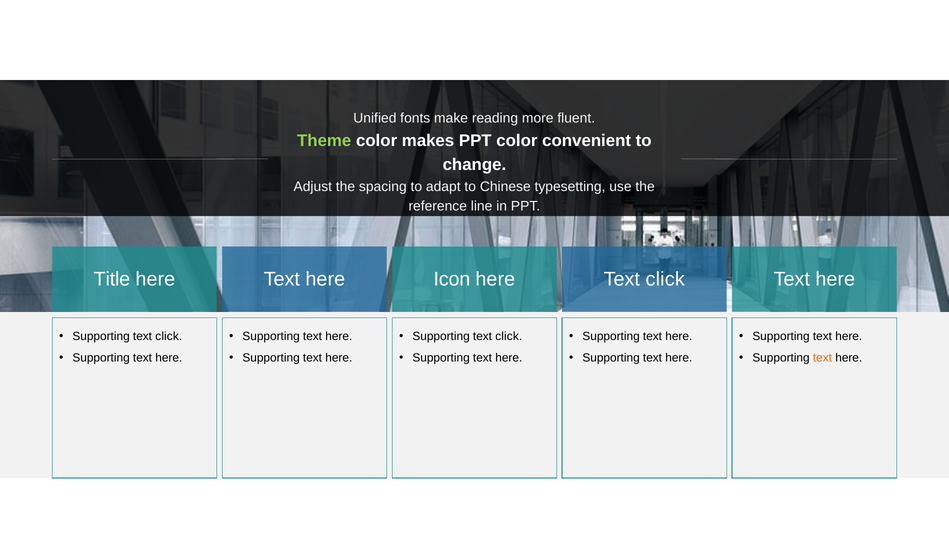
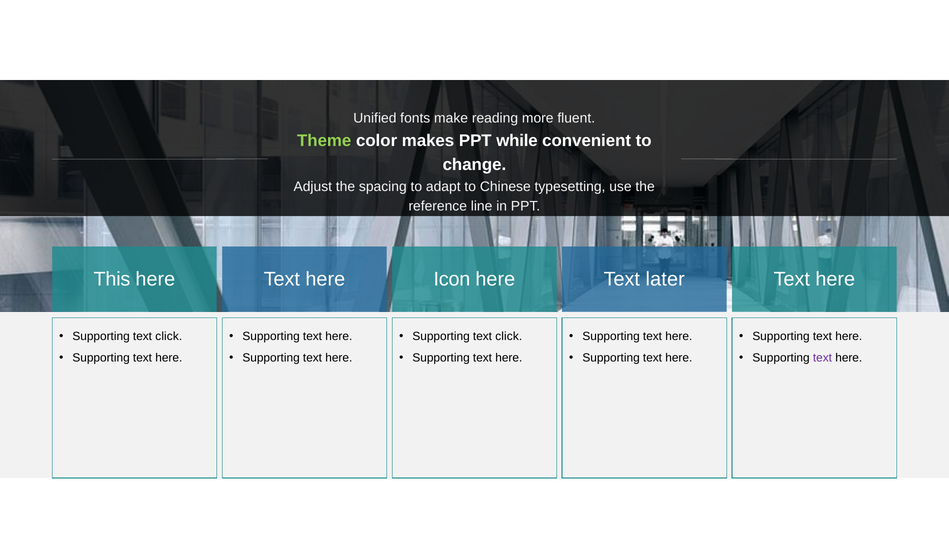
PPT color: color -> while
Title: Title -> This
click at (665, 279): click -> later
text at (822, 358) colour: orange -> purple
